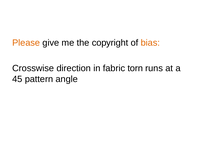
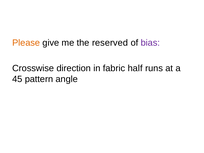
copyright: copyright -> reserved
bias colour: orange -> purple
torn: torn -> half
